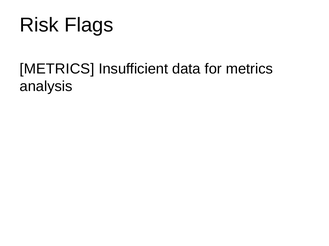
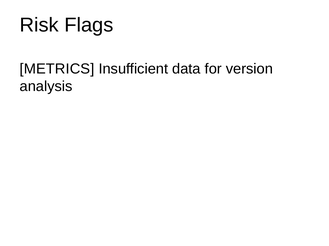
for metrics: metrics -> version
